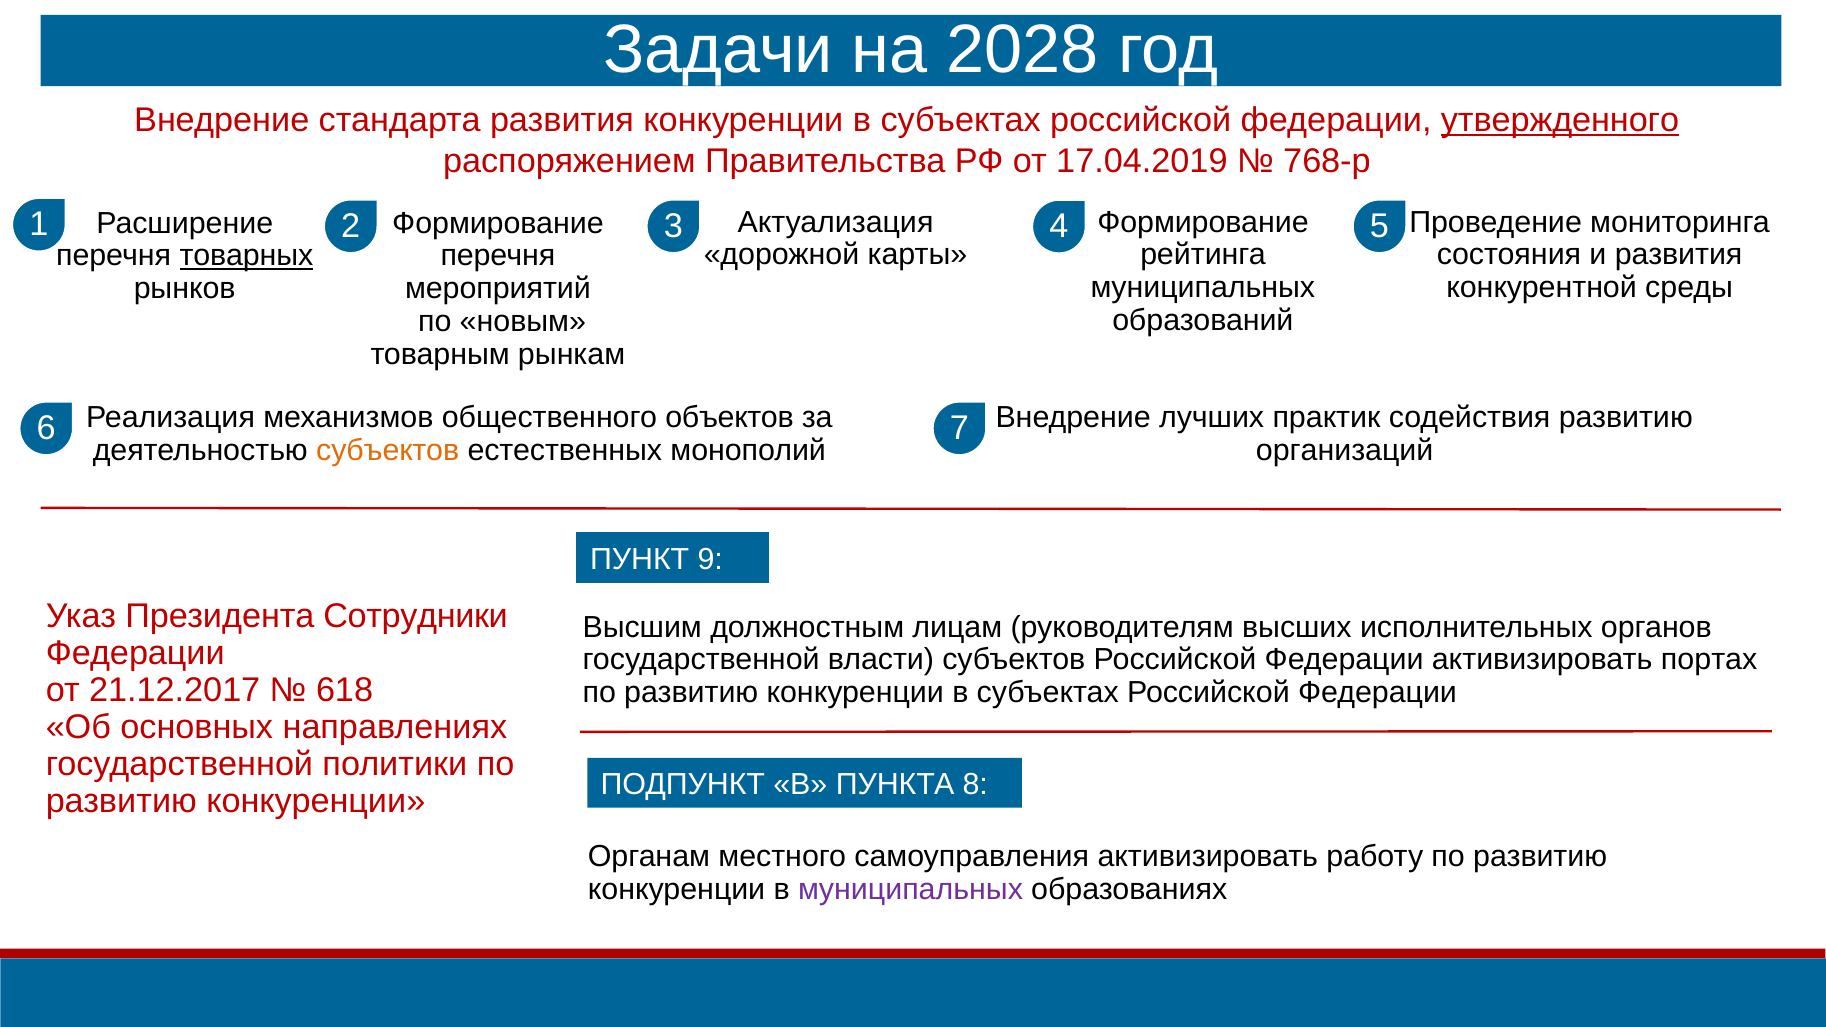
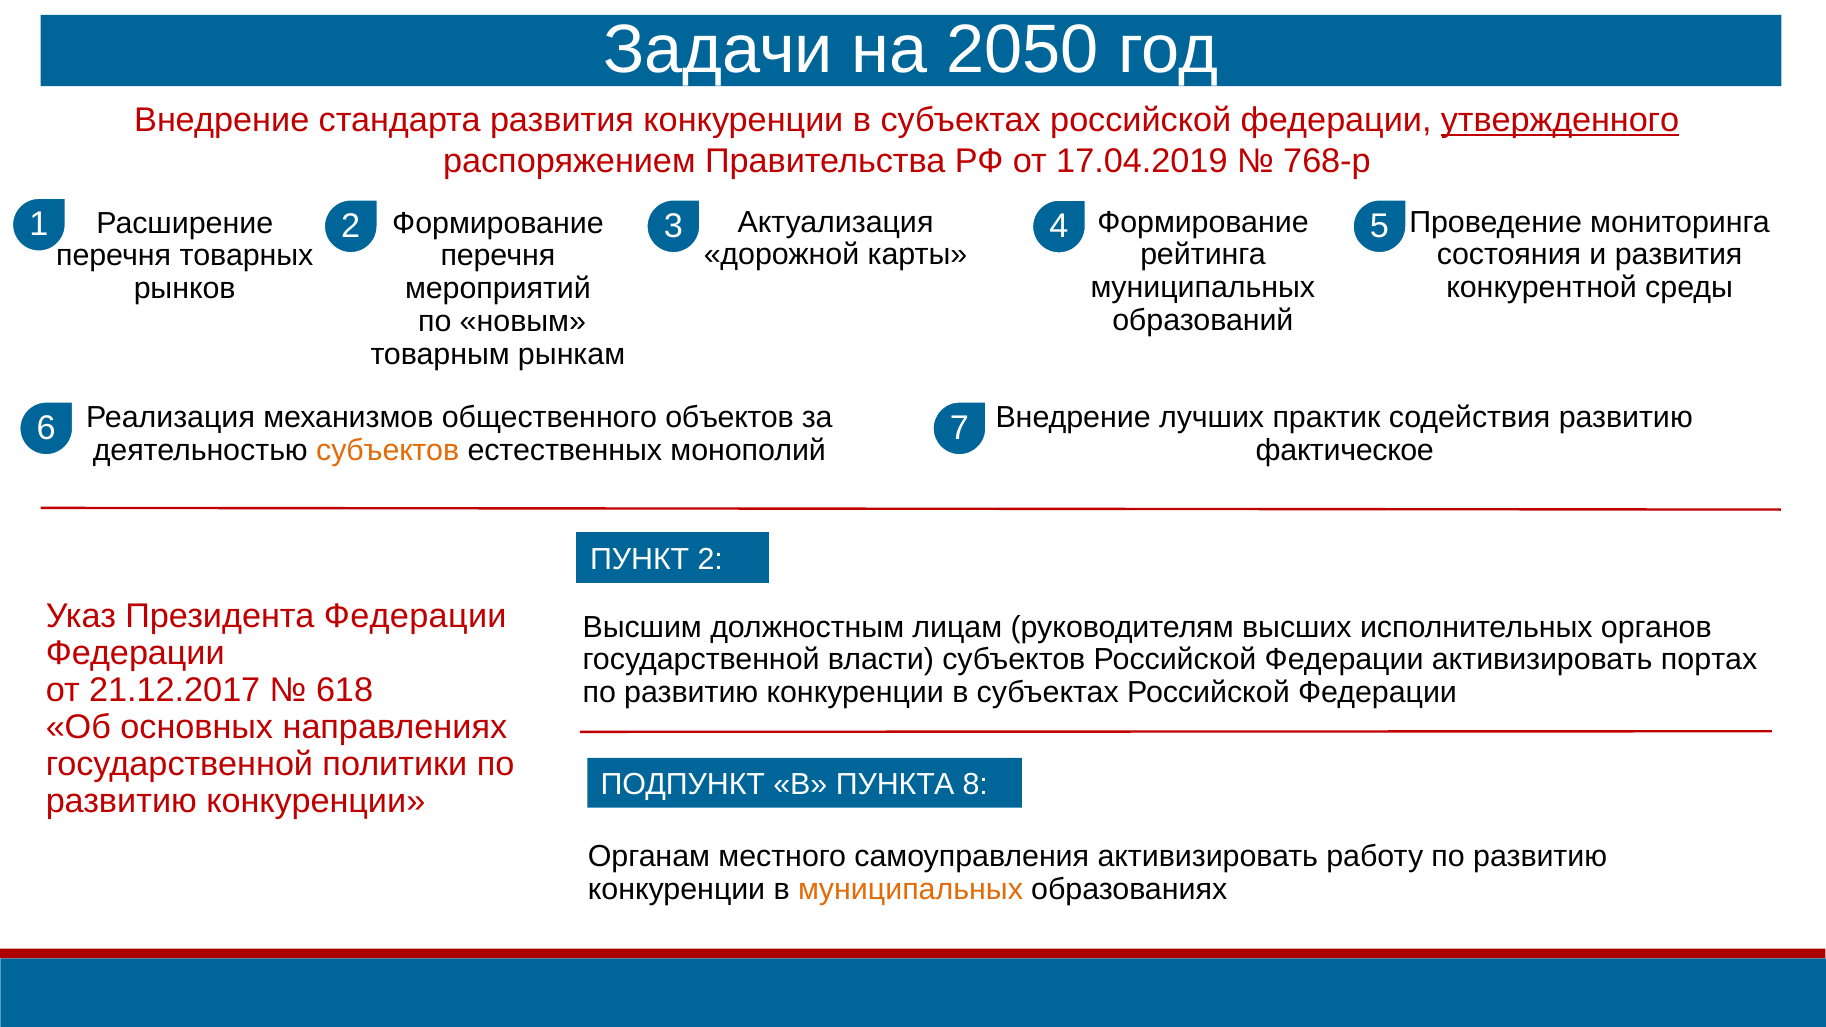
2028: 2028 -> 2050
товарных underline: present -> none
организаций: организаций -> фактическое
ПУНКТ 9: 9 -> 2
Президента Сотрудники: Сотрудники -> Федерации
муниципальных at (911, 890) colour: purple -> orange
